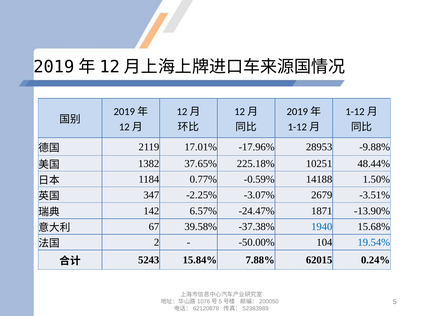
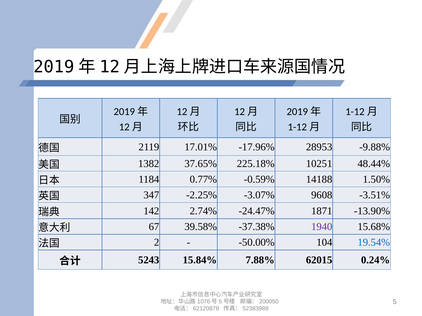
2679: 2679 -> 9608
6.57%: 6.57% -> 2.74%
1940 colour: blue -> purple
